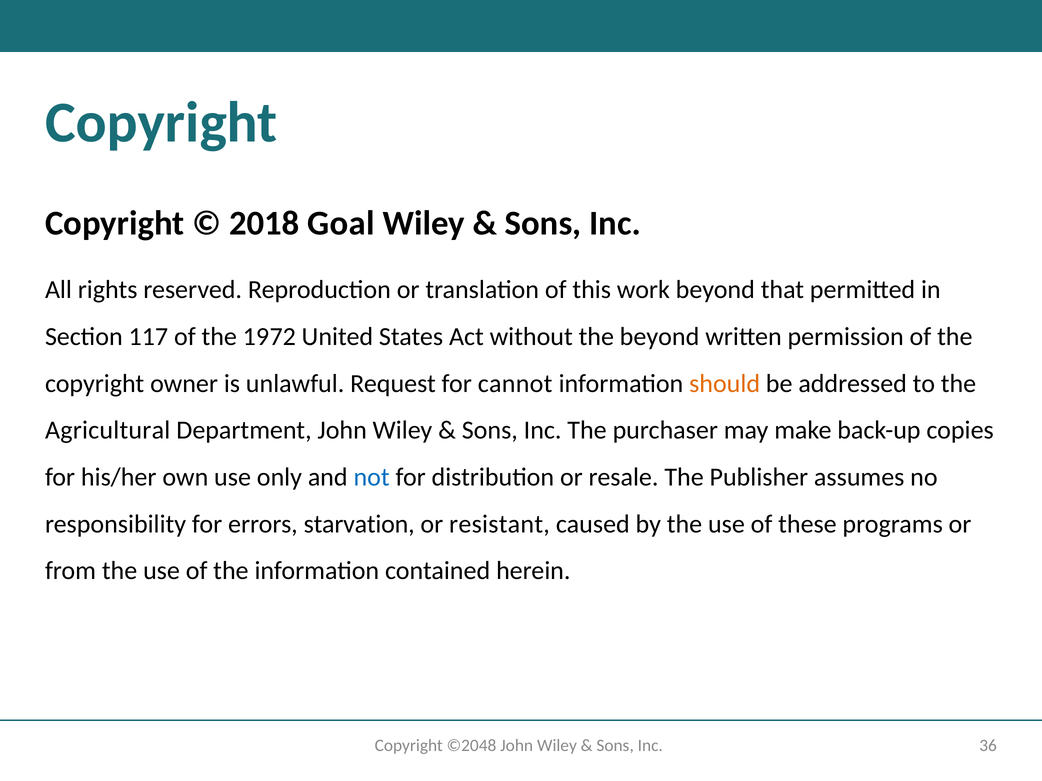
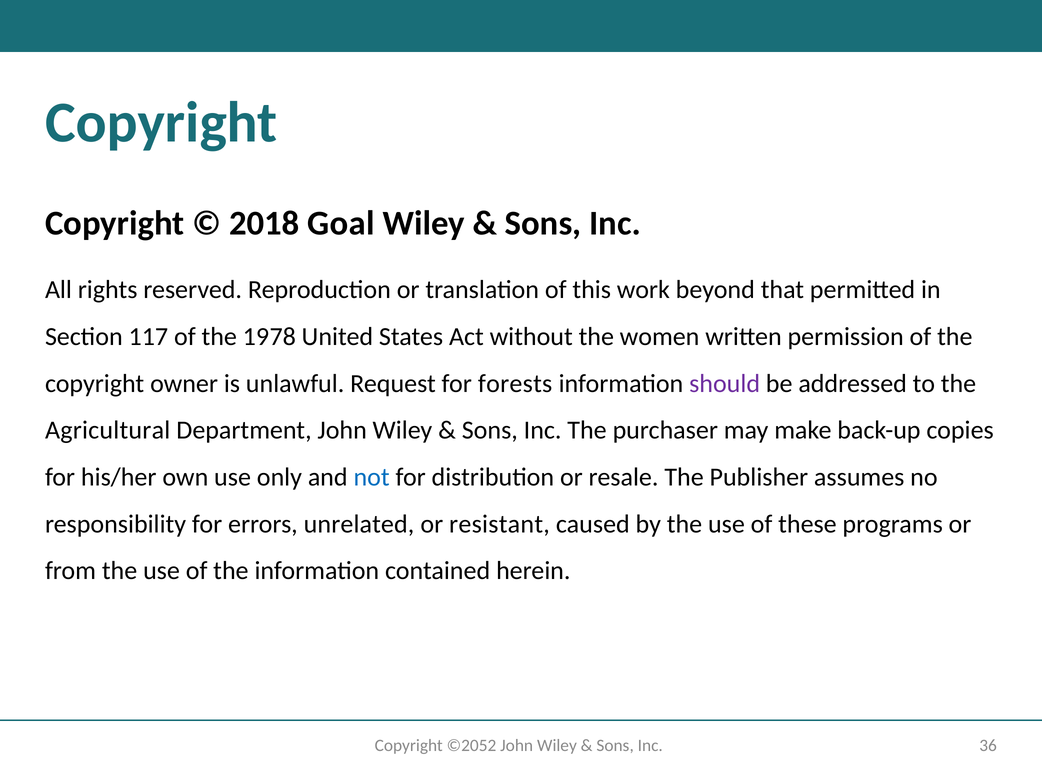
72: 72 -> 78
the beyond: beyond -> women
cannot: cannot -> forests
should colour: orange -> purple
starvation: starvation -> unrelated
©2048: ©2048 -> ©2052
